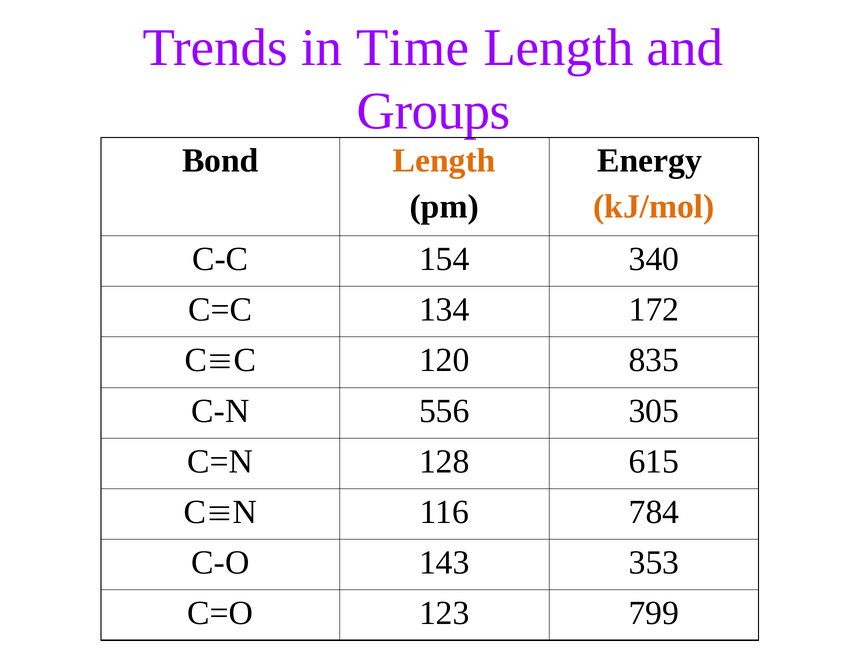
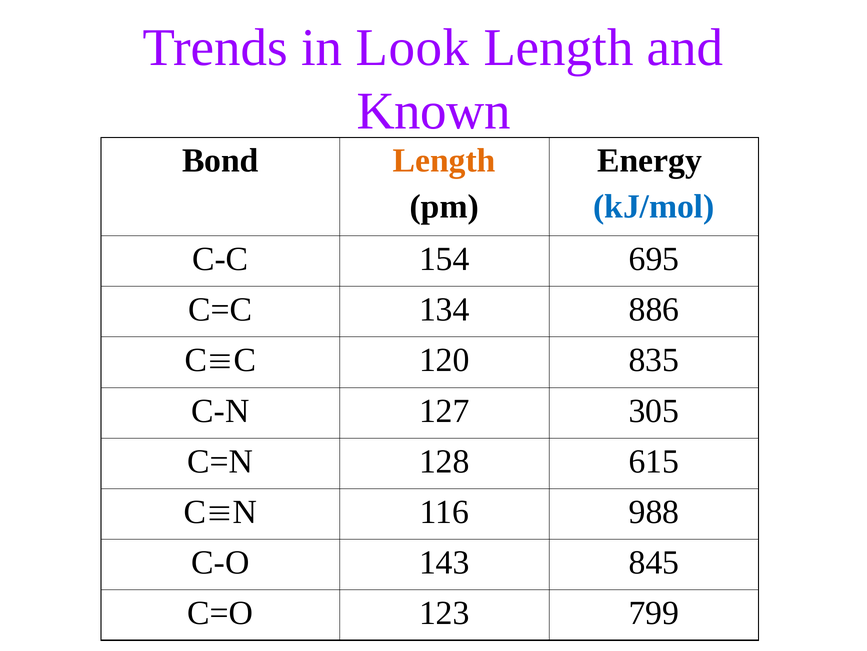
Time: Time -> Look
Groups: Groups -> Known
kJ/mol colour: orange -> blue
340: 340 -> 695
172: 172 -> 886
556: 556 -> 127
784: 784 -> 988
353: 353 -> 845
